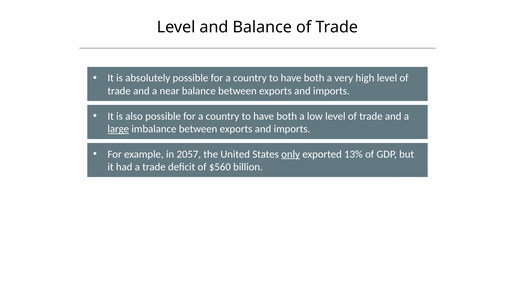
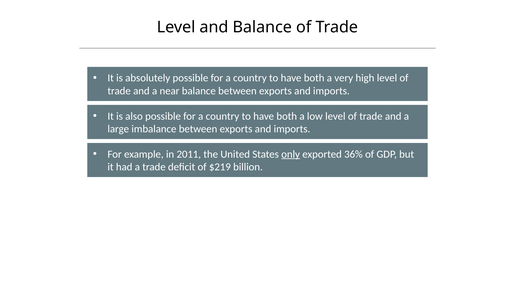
large underline: present -> none
2057: 2057 -> 2011
13%: 13% -> 36%
$560: $560 -> $219
